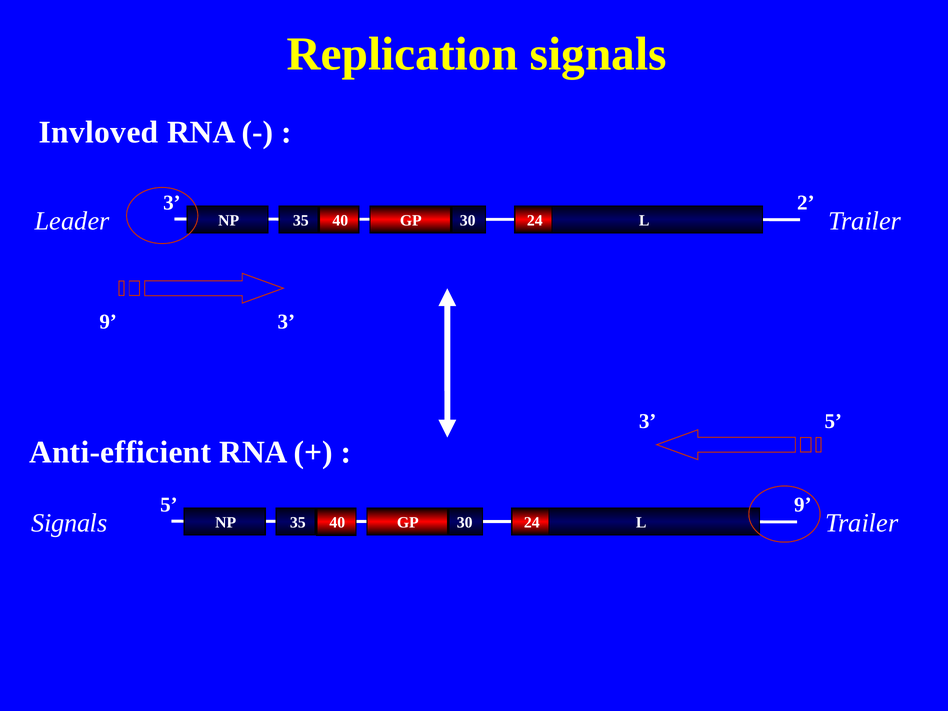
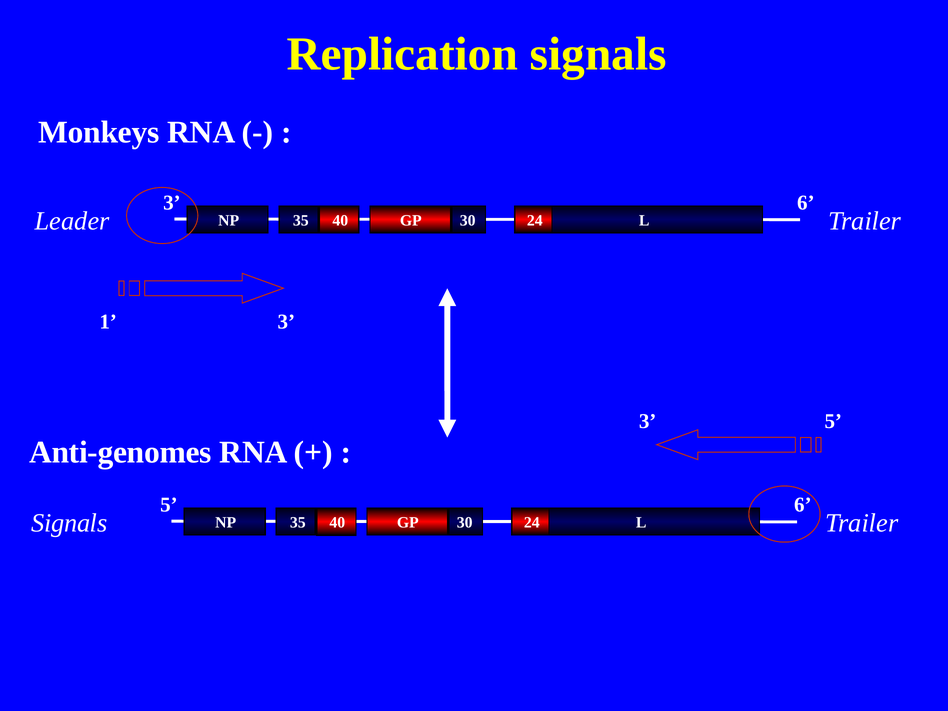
Invloved: Invloved -> Monkeys
2 at (806, 203): 2 -> 6
9 at (108, 322): 9 -> 1
Anti-efficient: Anti-efficient -> Anti-genomes
9 at (803, 505): 9 -> 6
